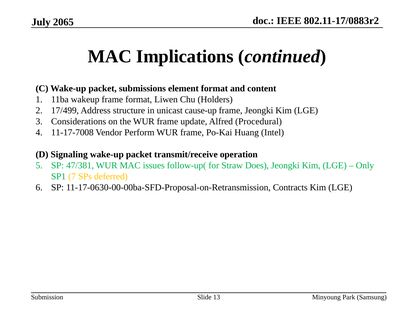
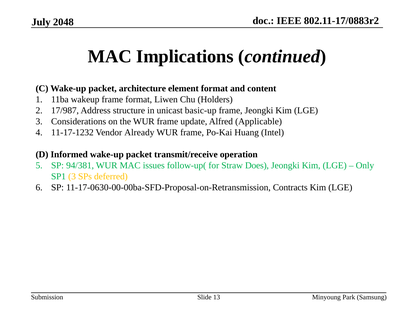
2065: 2065 -> 2048
submissions: submissions -> architecture
17/499: 17/499 -> 17/987
cause-up: cause-up -> basic-up
Procedural: Procedural -> Applicable
11-17-7008: 11-17-7008 -> 11-17-1232
Perform: Perform -> Already
Signaling: Signaling -> Informed
47/381: 47/381 -> 94/381
SP1 7: 7 -> 3
